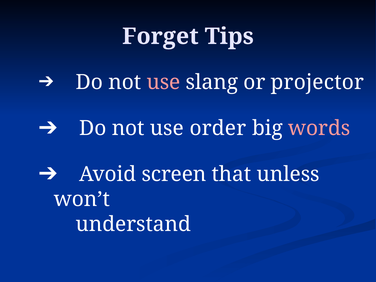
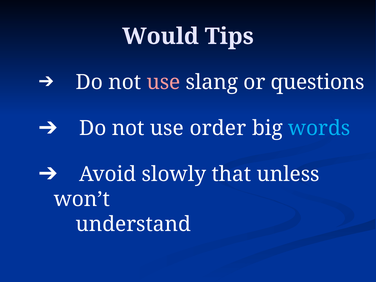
Forget: Forget -> Would
projector: projector -> questions
words colour: pink -> light blue
screen: screen -> slowly
